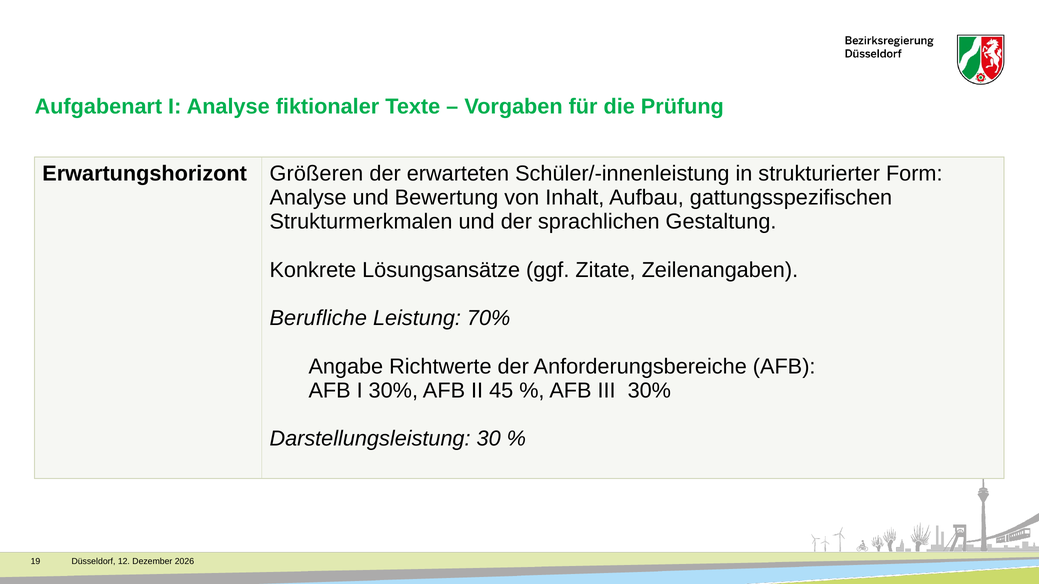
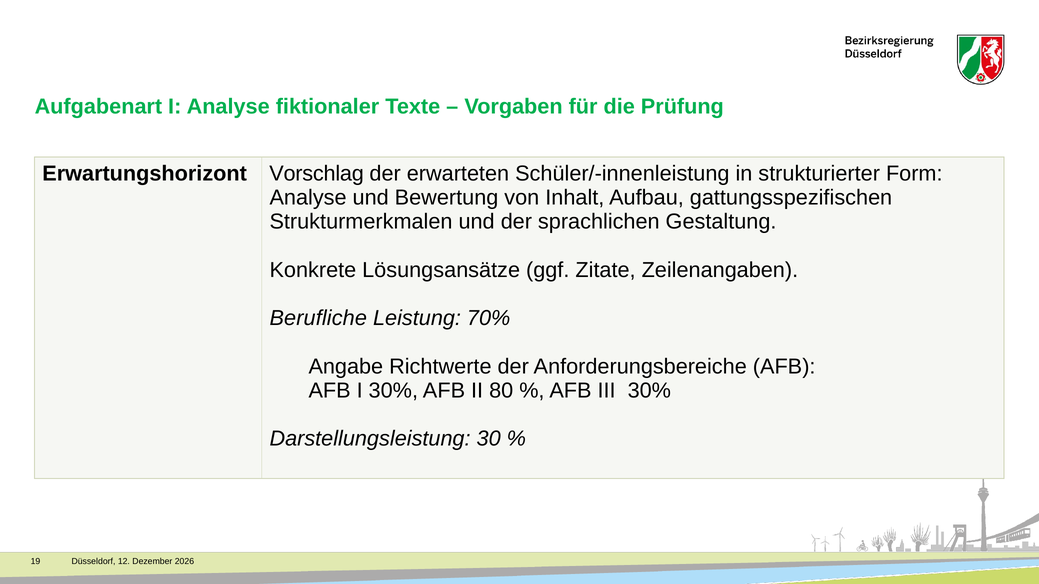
Größeren: Größeren -> Vorschlag
45: 45 -> 80
